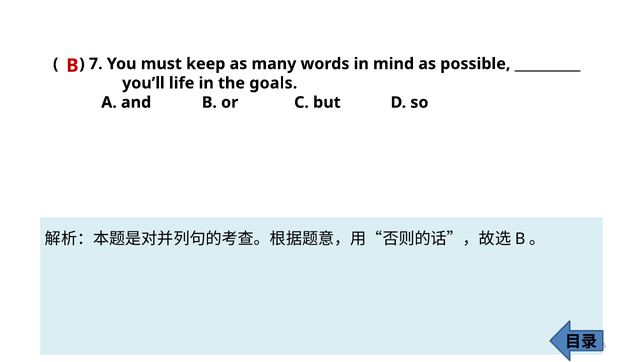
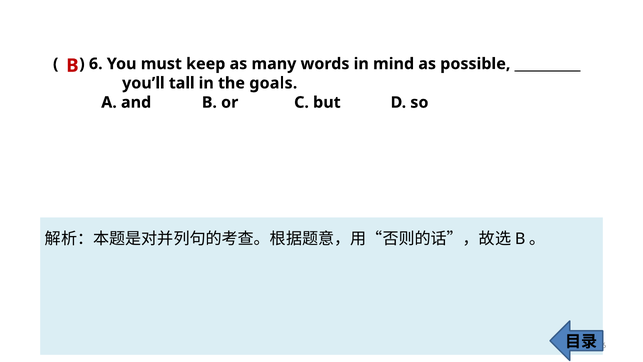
7: 7 -> 6
life: life -> tall
